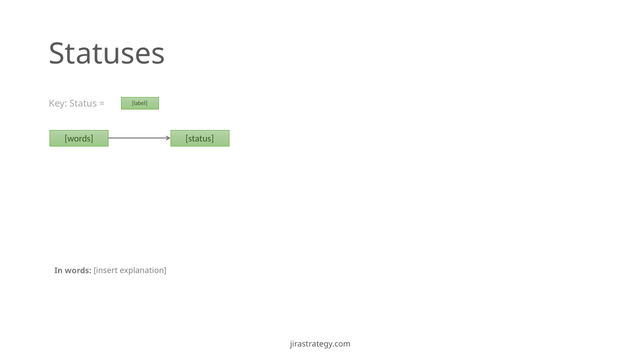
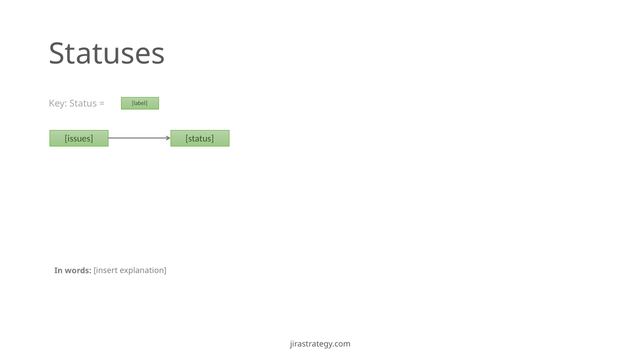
words at (79, 138): words -> issues
